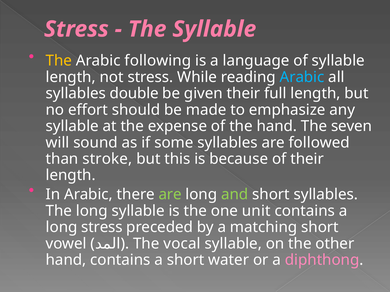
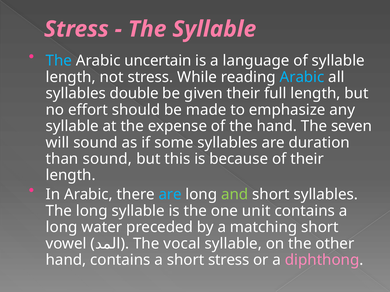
The at (59, 61) colour: yellow -> light blue
following: following -> uncertain
followed: followed -> duration
than stroke: stroke -> sound
are at (170, 195) colour: light green -> light blue
long stress: stress -> water
short water: water -> stress
